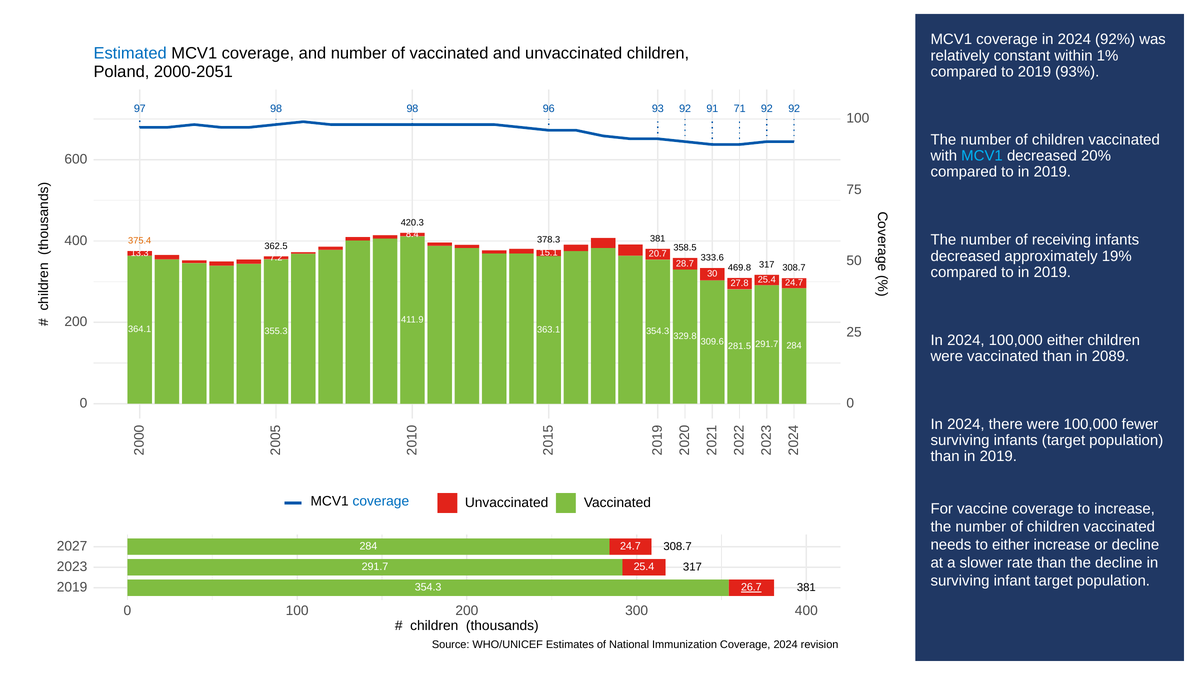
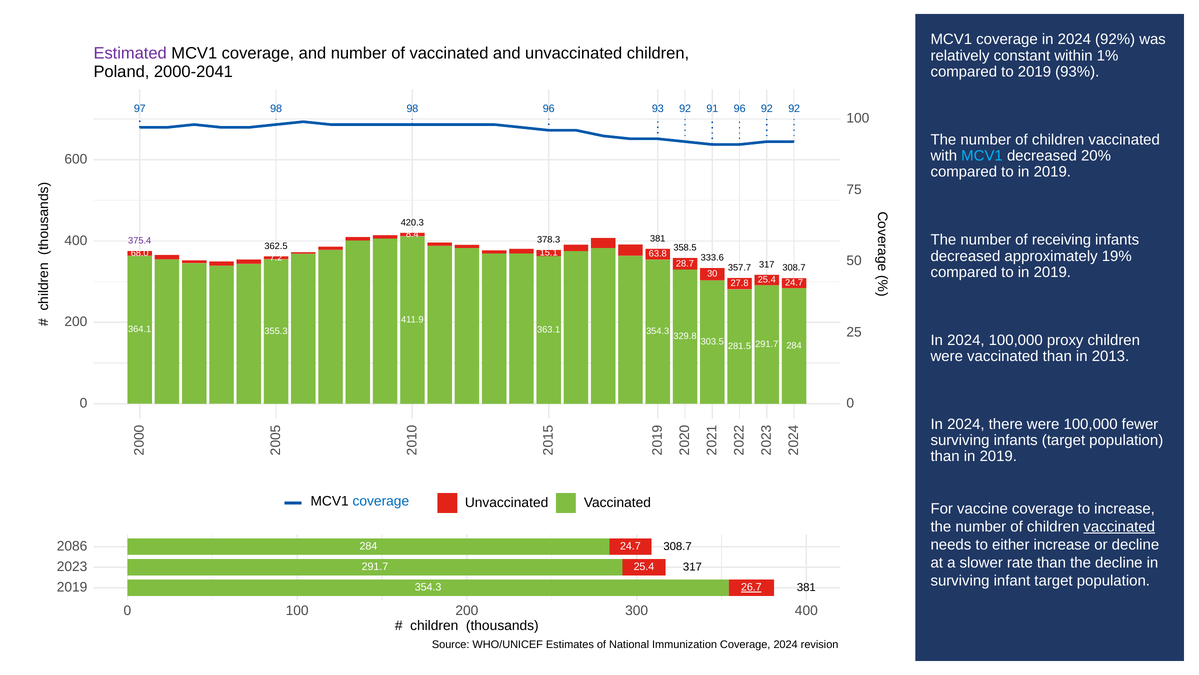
Estimated colour: blue -> purple
2000-2051: 2000-2051 -> 2000-2041
91 71: 71 -> 96
375.4 colour: orange -> purple
13.3: 13.3 -> 68.0
20.7: 20.7 -> 63.8
469.8: 469.8 -> 357.7
100,000 either: either -> proxy
309.6: 309.6 -> 303.5
2089: 2089 -> 2013
vaccinated at (1119, 526) underline: none -> present
2027: 2027 -> 2086
